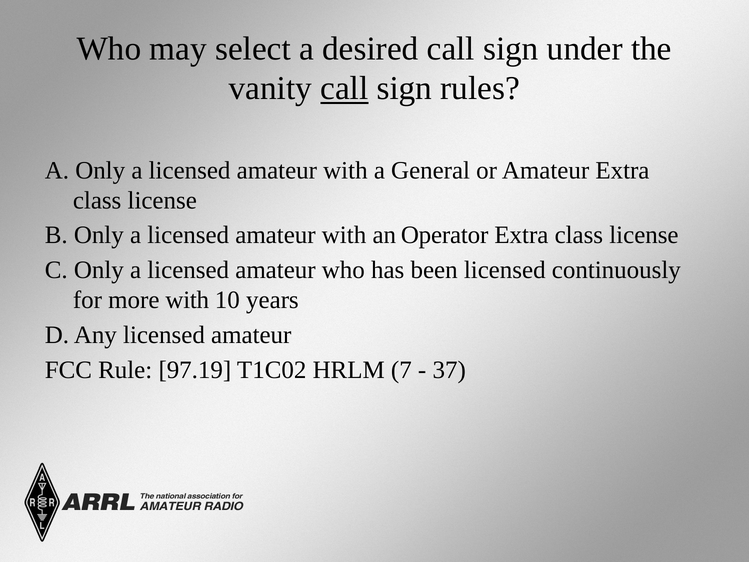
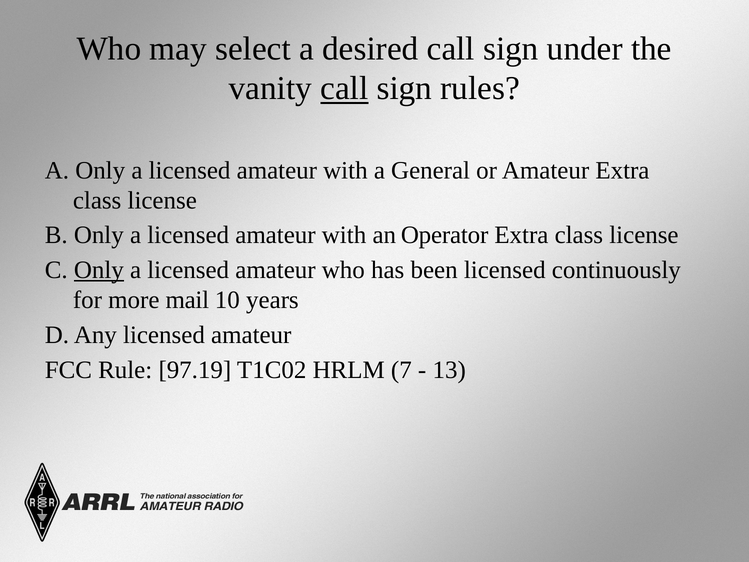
Only at (99, 270) underline: none -> present
more with: with -> mail
37: 37 -> 13
